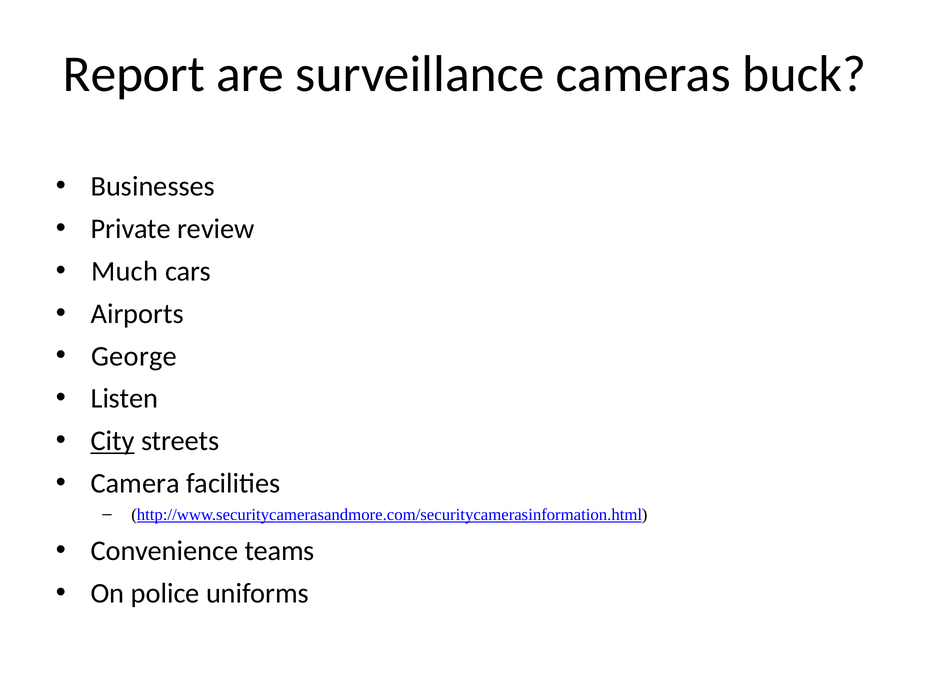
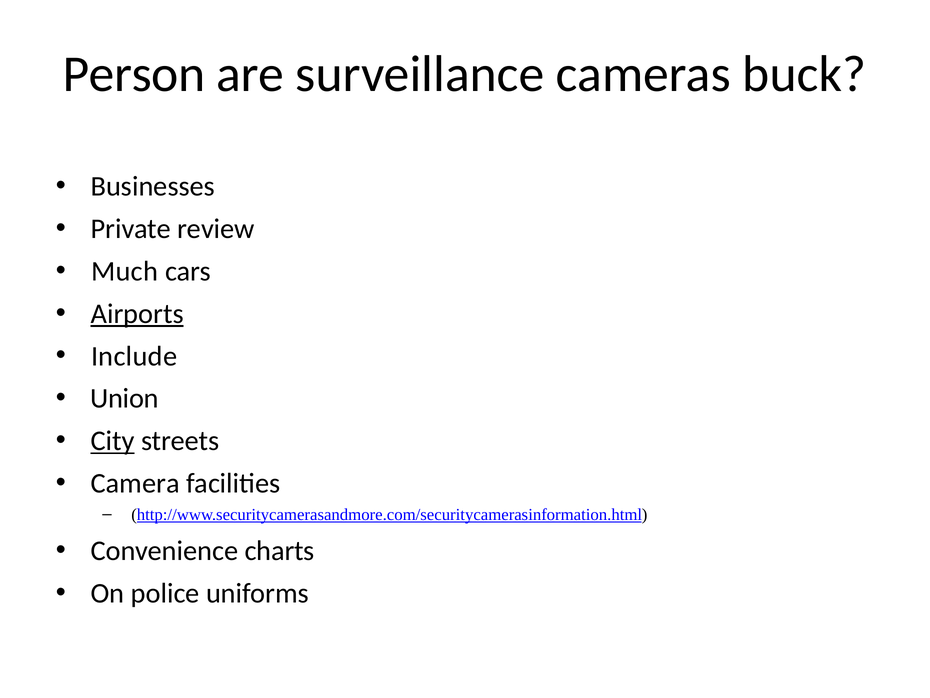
Report: Report -> Person
Airports underline: none -> present
George: George -> Include
Listen: Listen -> Union
teams: teams -> charts
